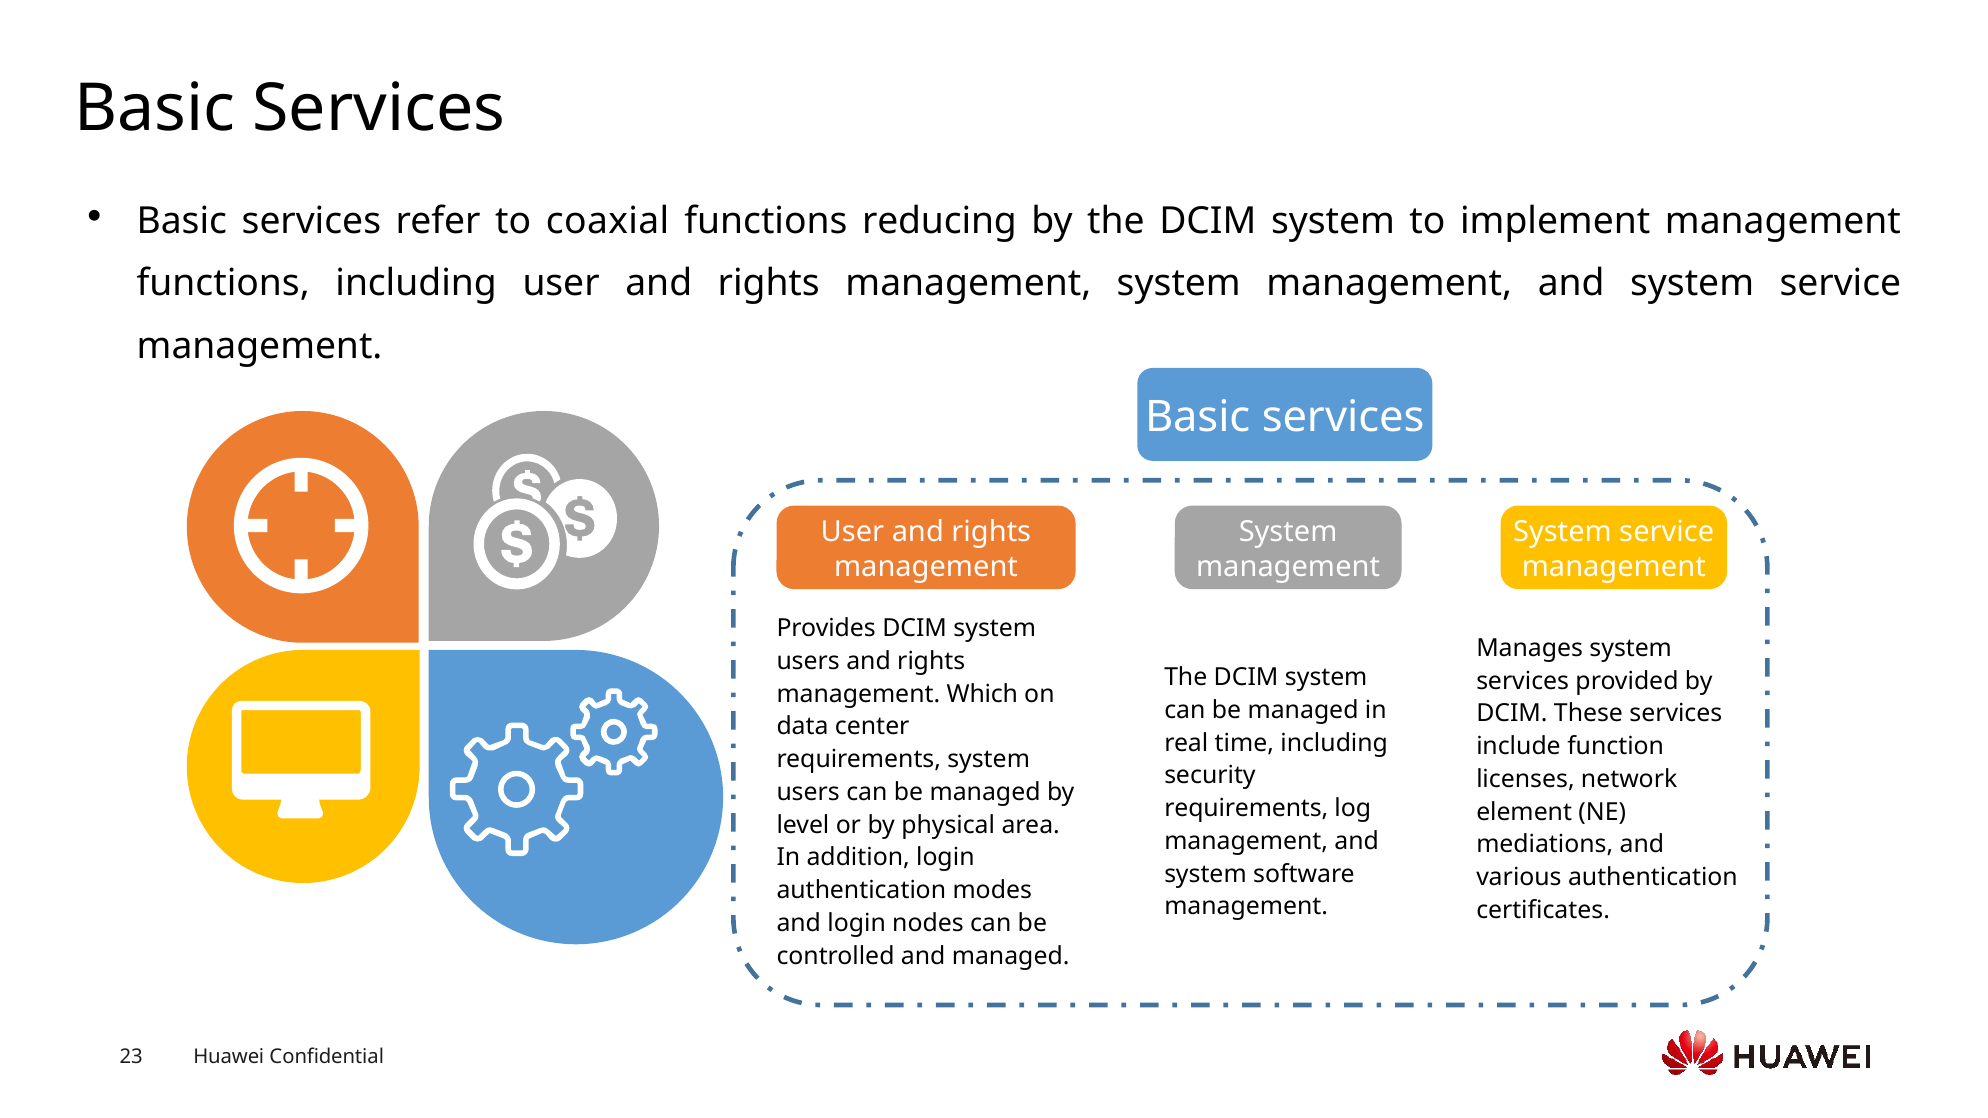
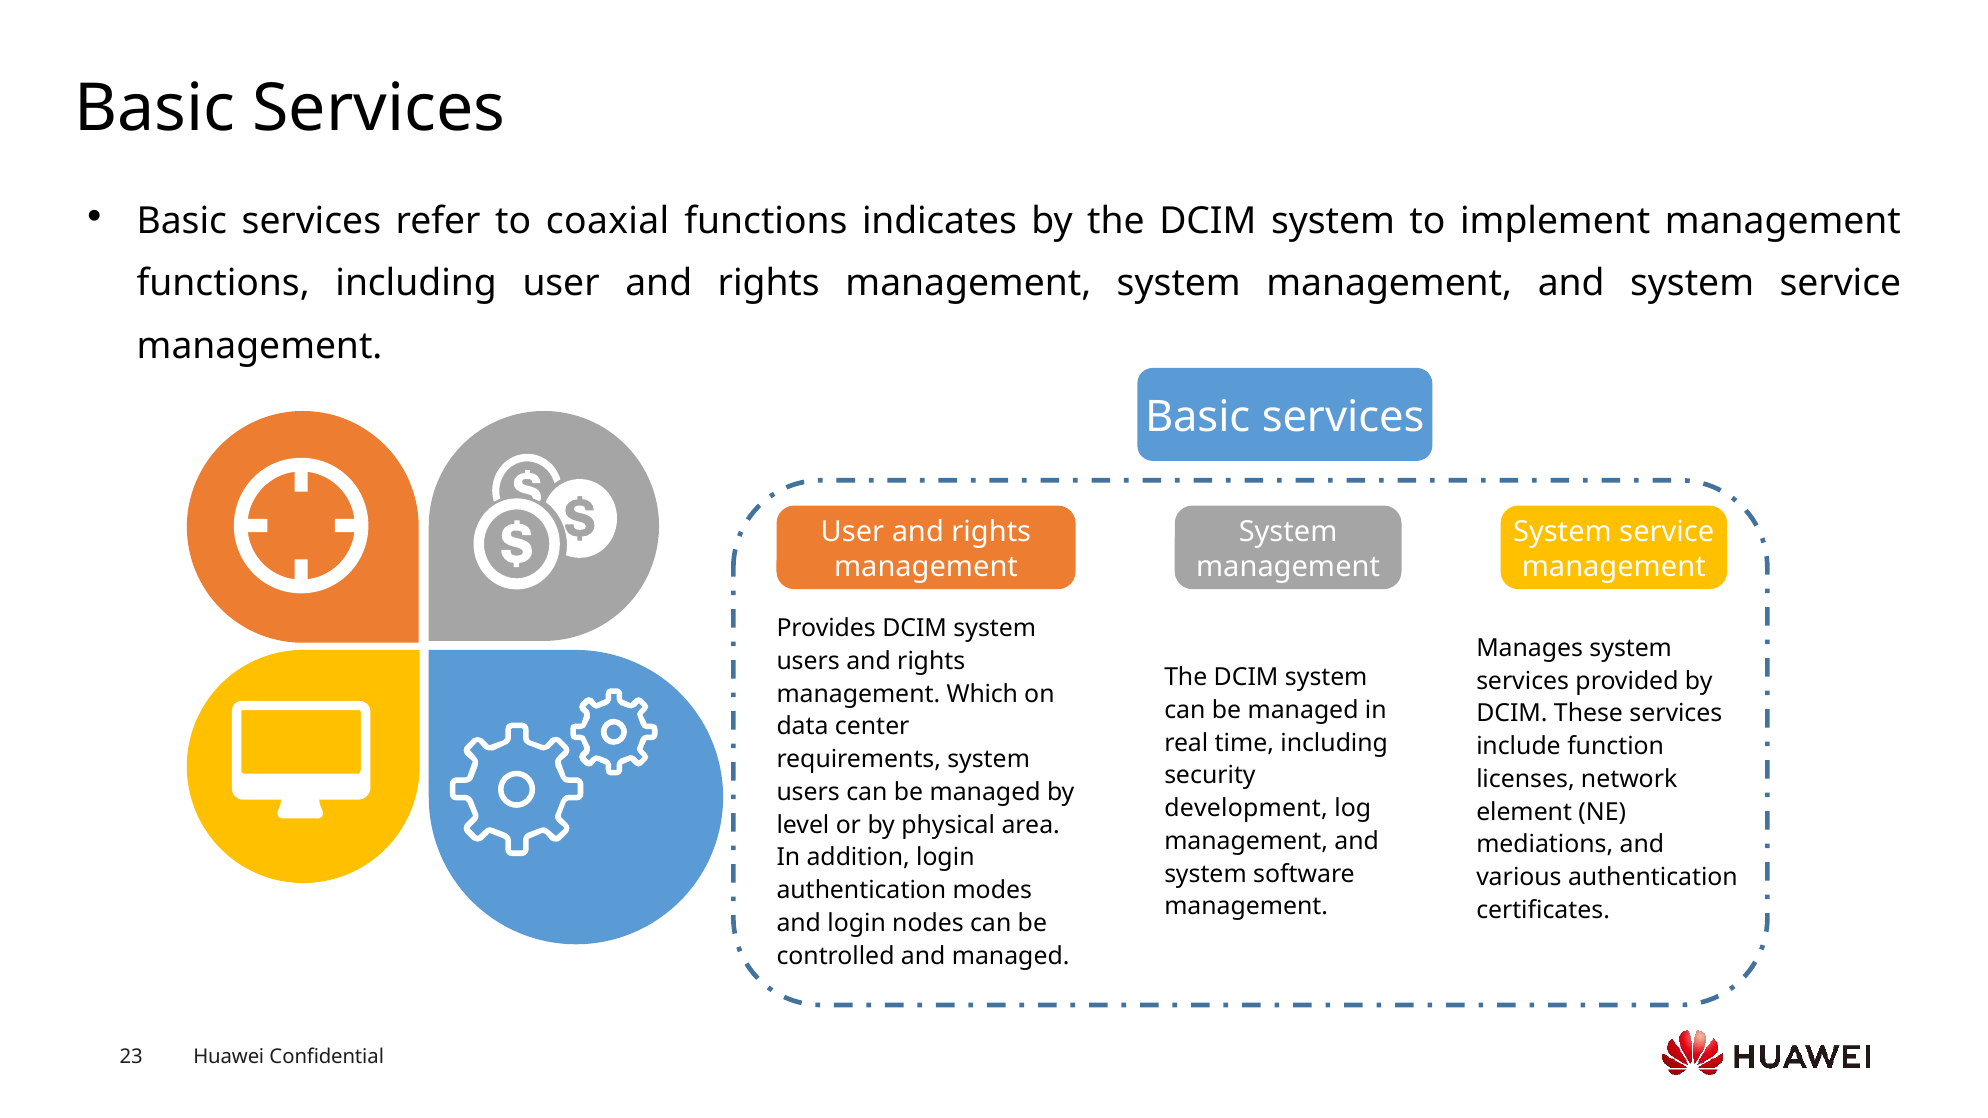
reducing: reducing -> indicates
requirements at (1246, 809): requirements -> development
